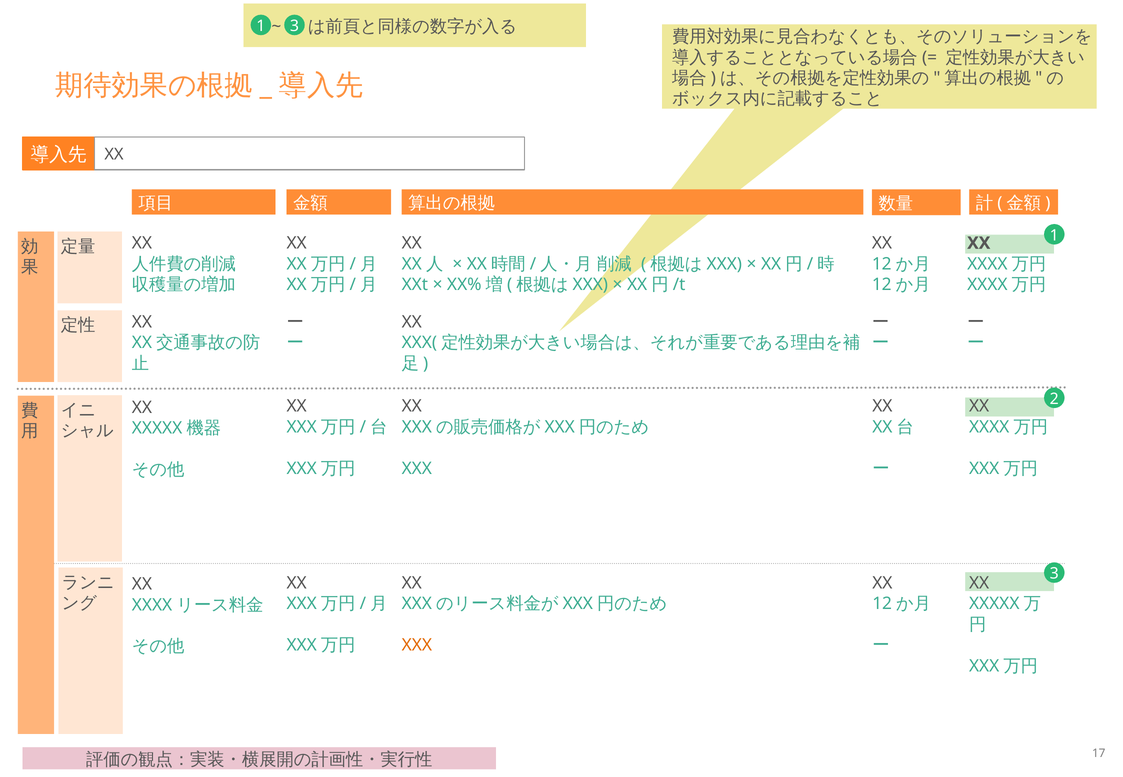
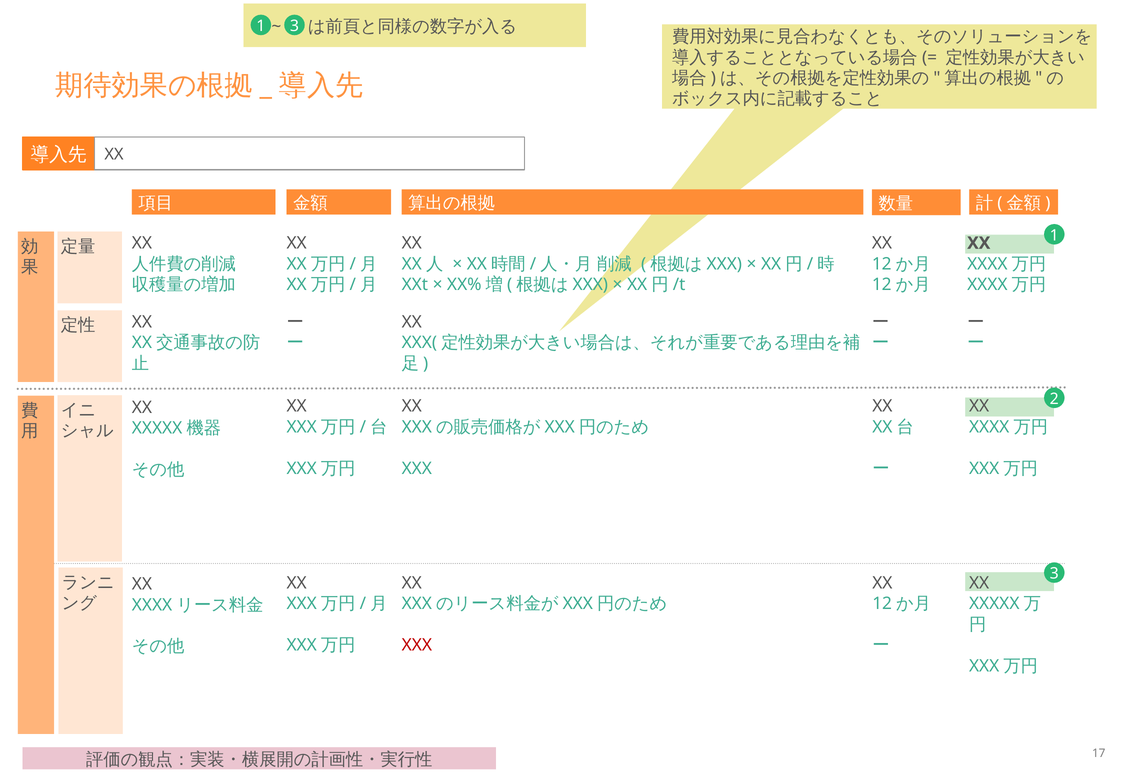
XXX at (417, 645) colour: orange -> red
